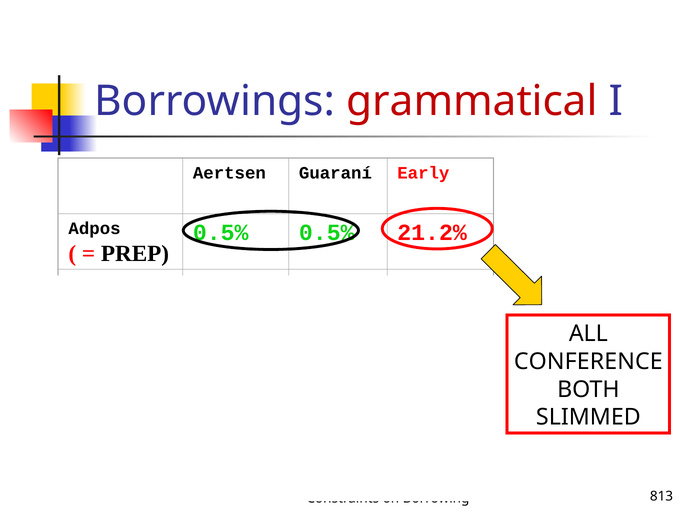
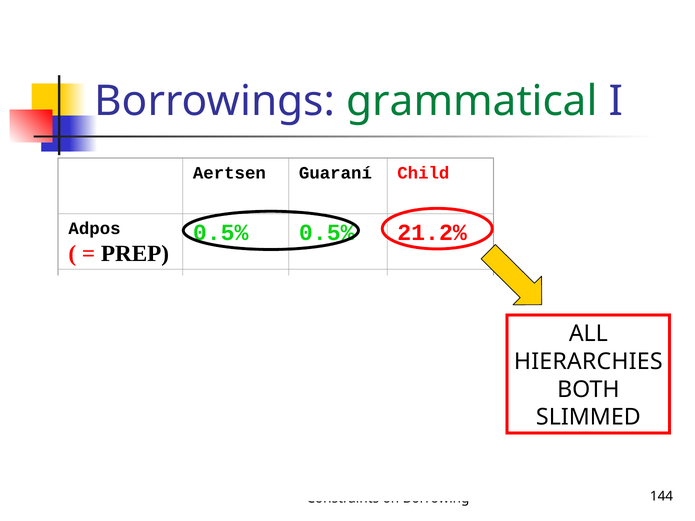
grammatical colour: red -> green
Early: Early -> Child
CONFERENCE: CONFERENCE -> HIERARCHIES
813: 813 -> 144
